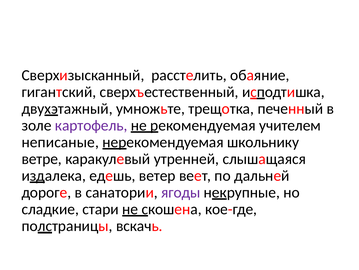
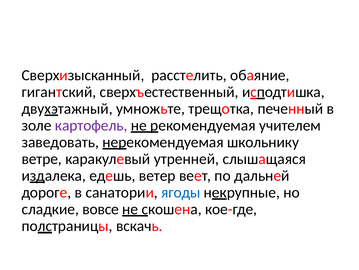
неписаные: неписаные -> заведовать
ягоды colour: purple -> blue
стари: стари -> вовсе
